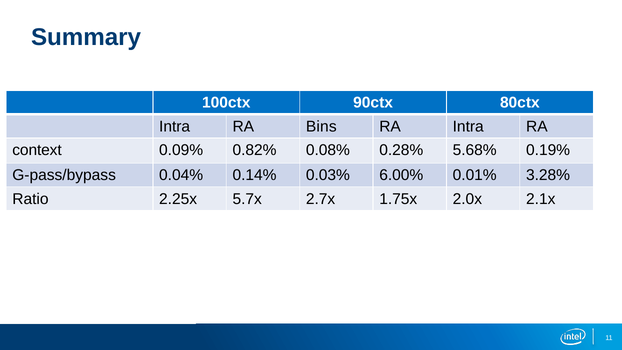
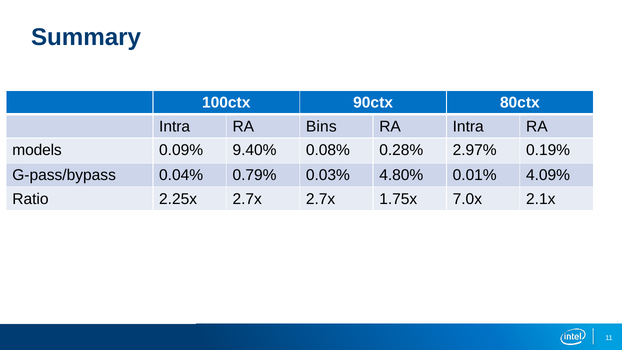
context: context -> models
0.82%: 0.82% -> 9.40%
5.68%: 5.68% -> 2.97%
0.14%: 0.14% -> 0.79%
6.00%: 6.00% -> 4.80%
3.28%: 3.28% -> 4.09%
2.25x 5.7x: 5.7x -> 2.7x
2.0x: 2.0x -> 7.0x
